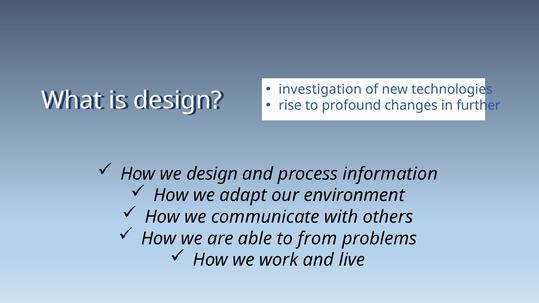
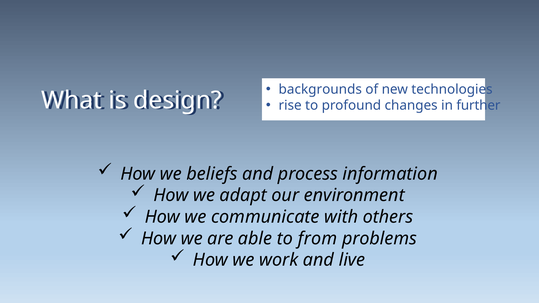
investigation: investigation -> backgrounds
we design: design -> beliefs
